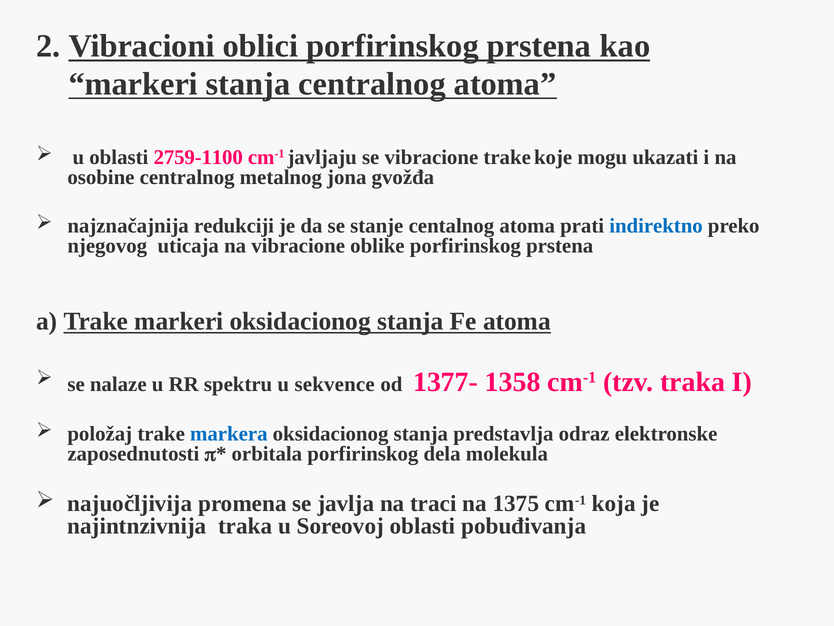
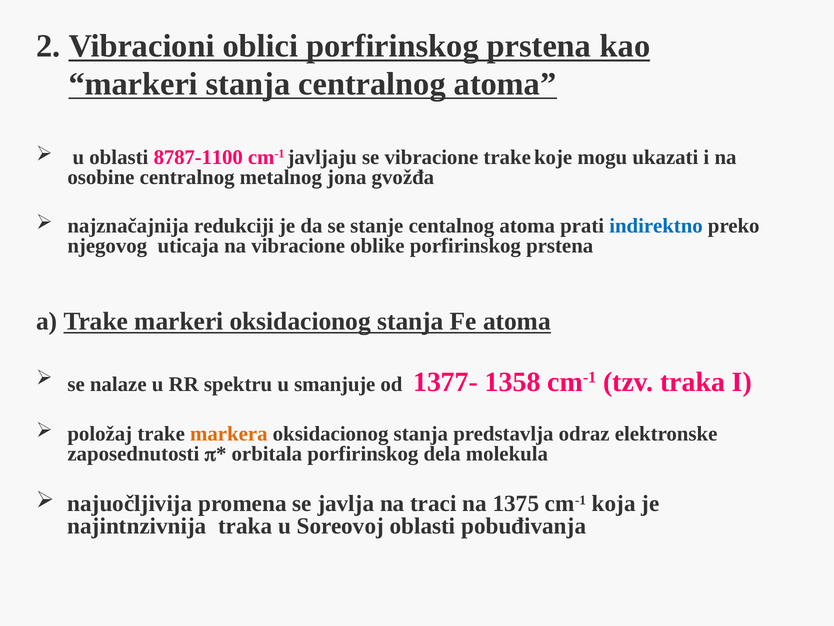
2759-1100: 2759-1100 -> 8787-1100
sekvence: sekvence -> smanjuje
markera colour: blue -> orange
